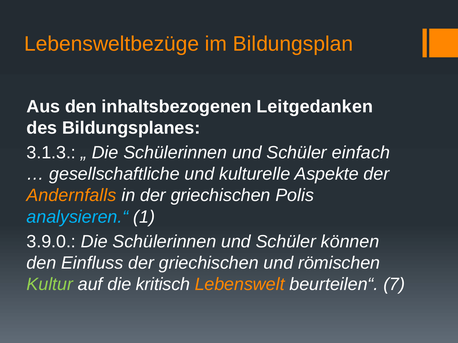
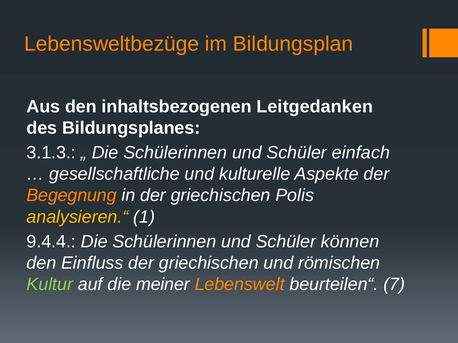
Andernfalls: Andernfalls -> Begegnung
analysieren.“ colour: light blue -> yellow
3.9.0: 3.9.0 -> 9.4.4
kritisch: kritisch -> meiner
